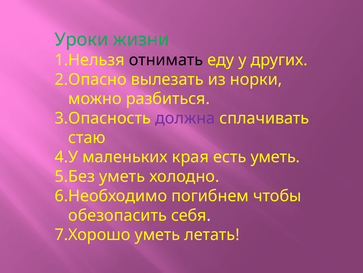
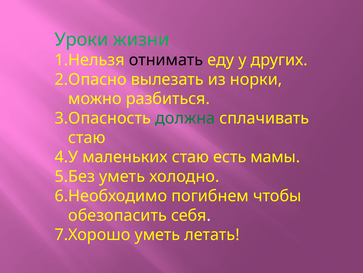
должна colour: purple -> green
маленьких края: края -> стаю
есть уметь: уметь -> мамы
